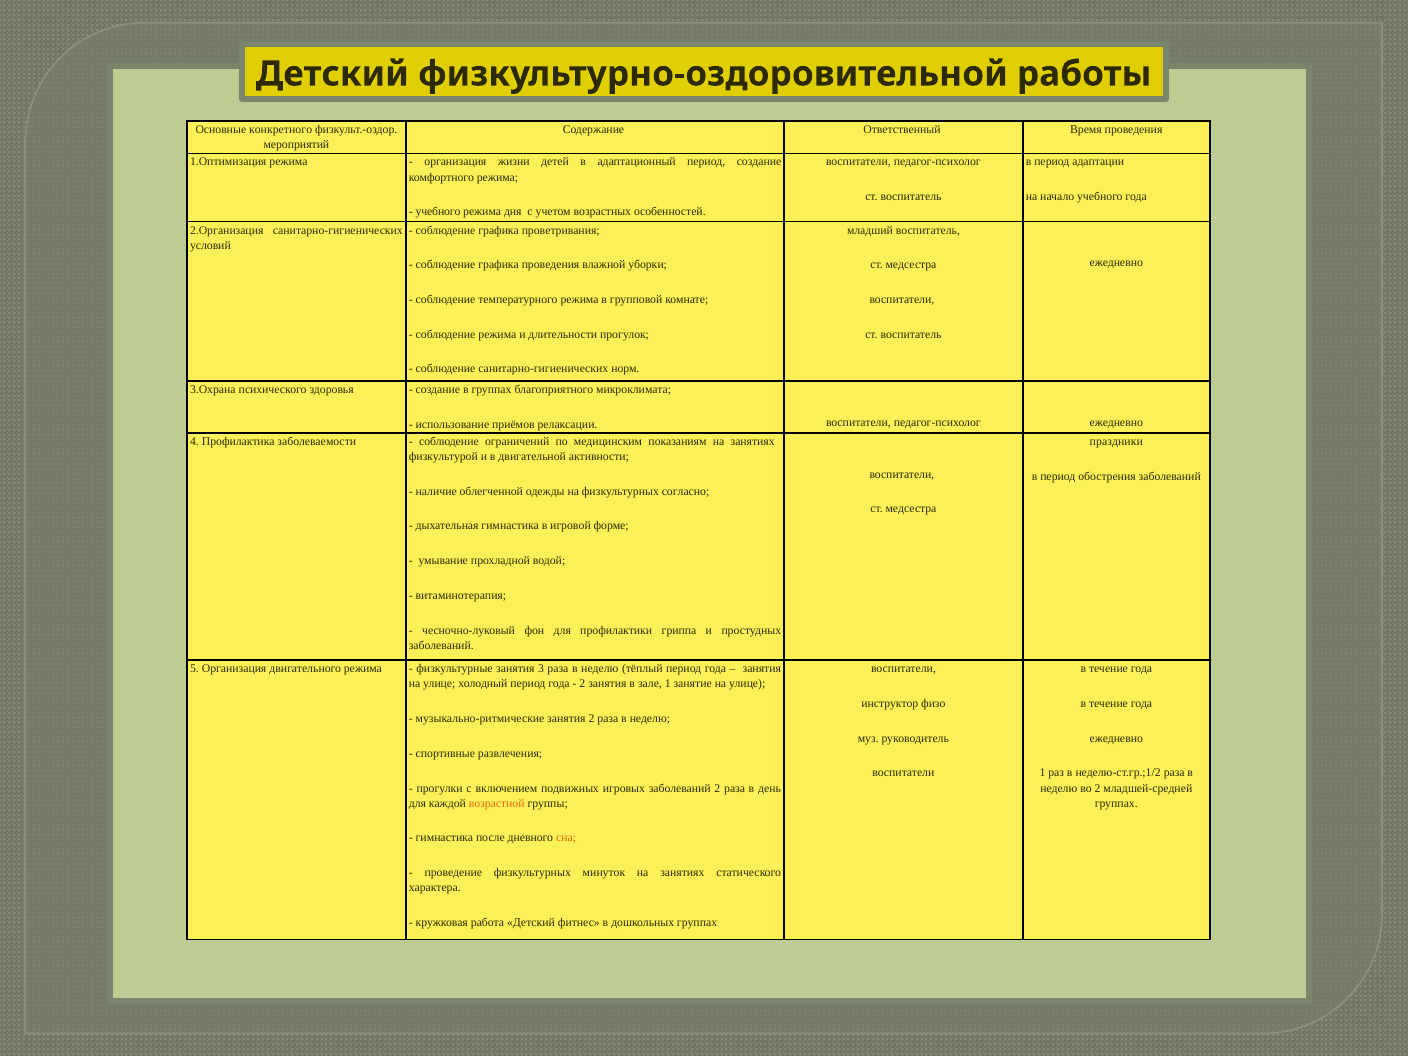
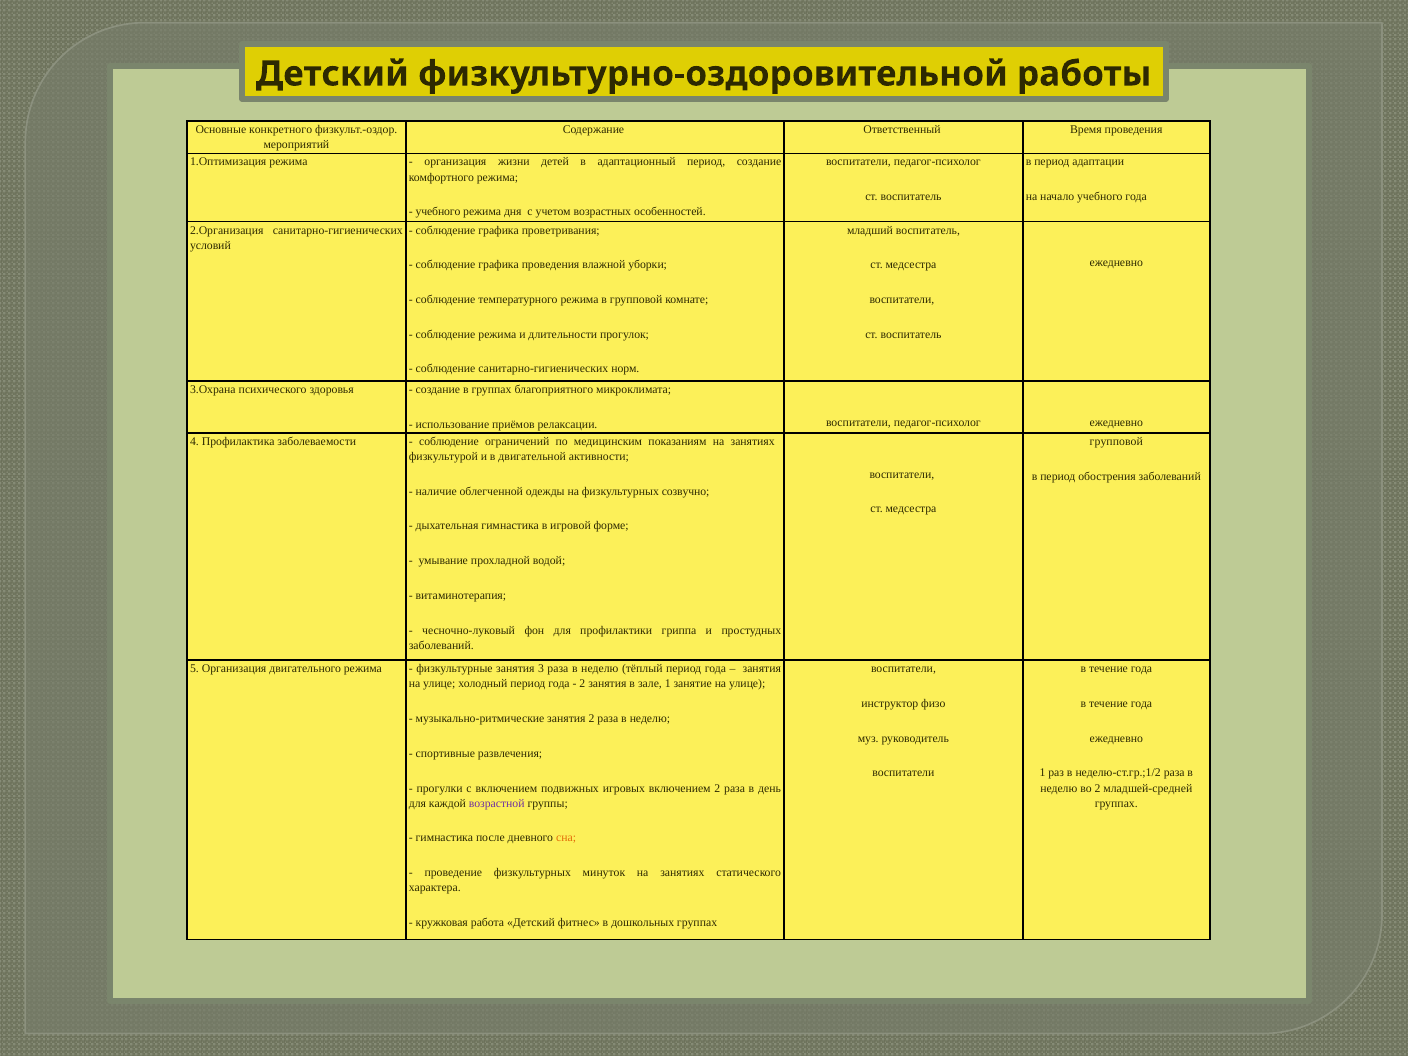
праздники at (1116, 442): праздники -> групповой
согласно: согласно -> созвучно
игровых заболеваний: заболеваний -> включением
возрастной colour: orange -> purple
